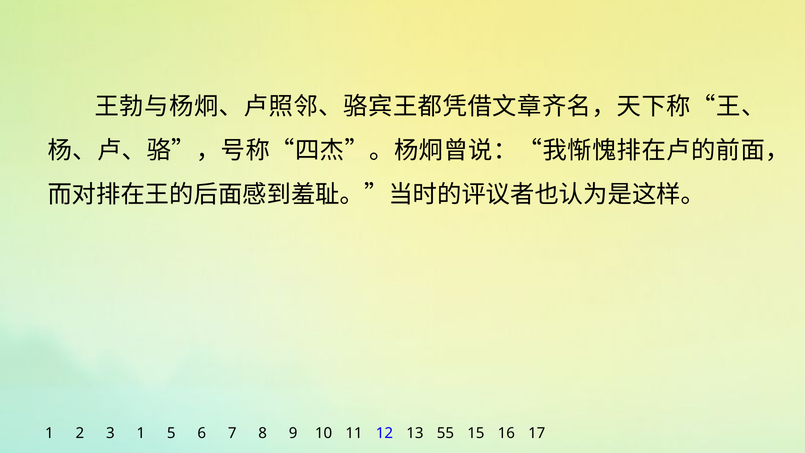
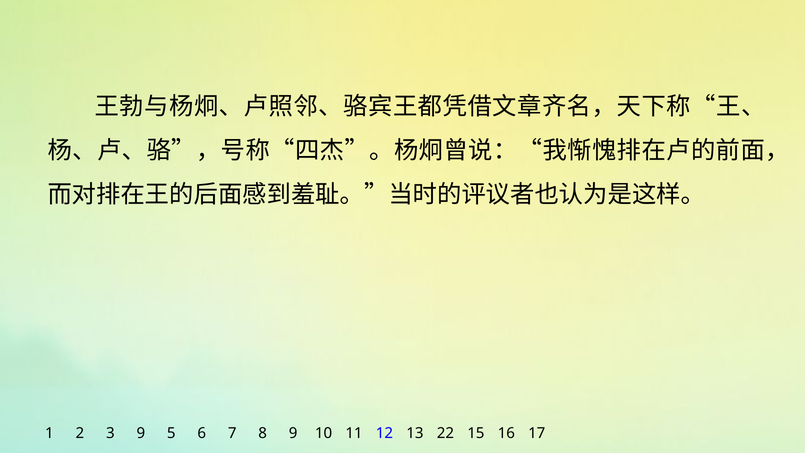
3 1: 1 -> 9
55: 55 -> 22
